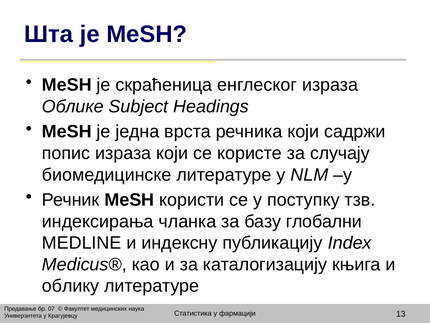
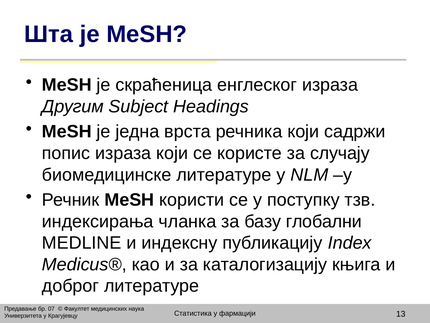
Облике: Облике -> Другим
облику: облику -> доброг
